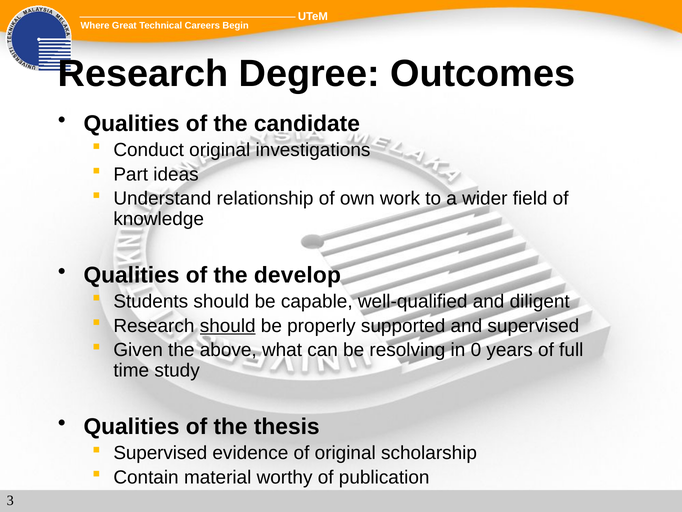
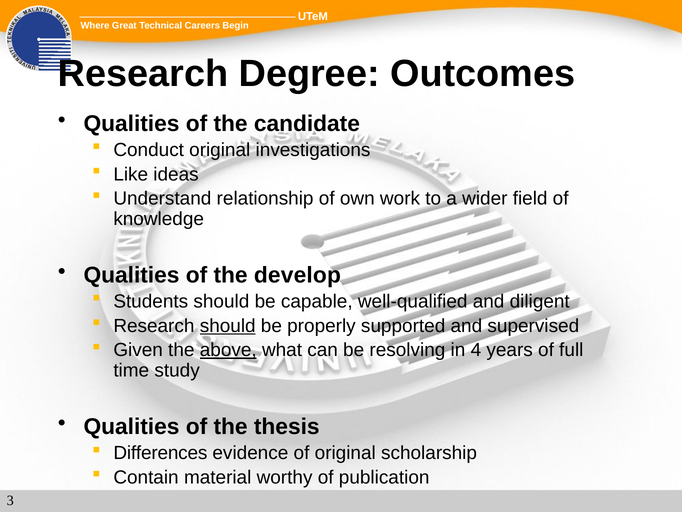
Part: Part -> Like
above underline: none -> present
0: 0 -> 4
Supervised at (160, 453): Supervised -> Differences
